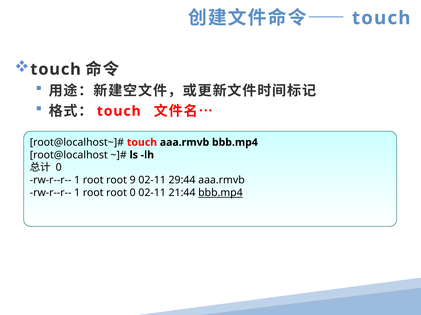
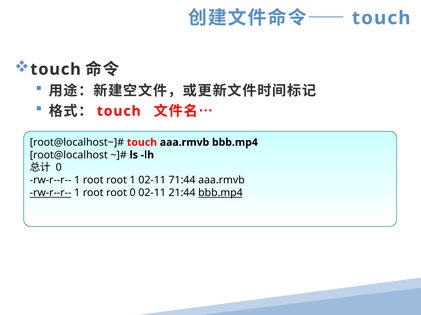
root 9: 9 -> 1
29:44: 29:44 -> 71:44
rw-r--r-- at (51, 193) underline: none -> present
